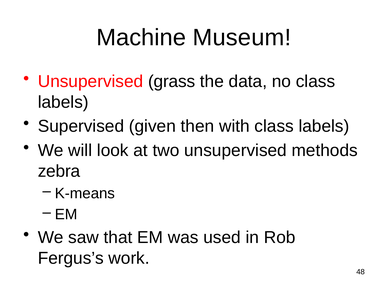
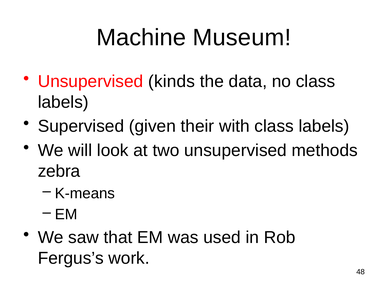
grass: grass -> kinds
then: then -> their
